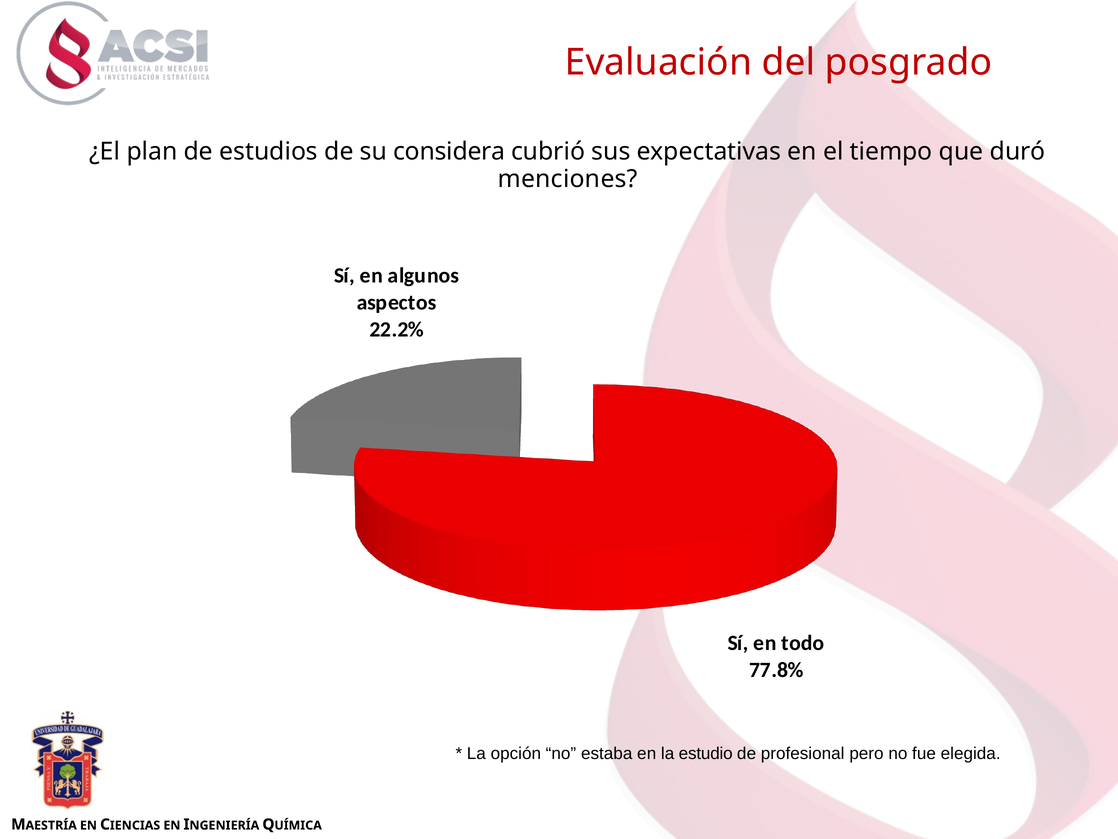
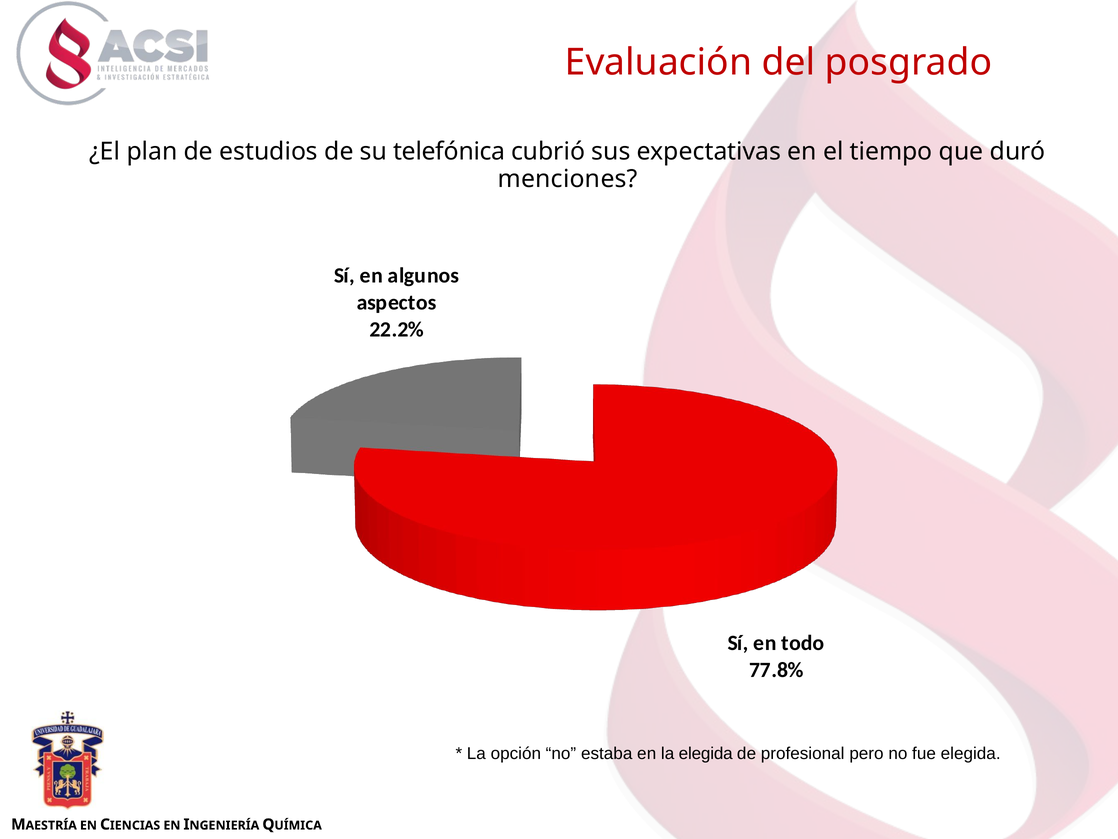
considera: considera -> telefónica
la estudio: estudio -> elegida
